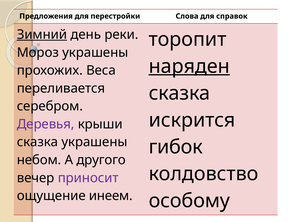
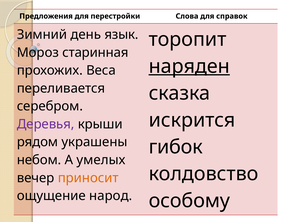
Зимний underline: present -> none
реки: реки -> язык
Мороз украшены: украшены -> старинная
сказка at (37, 142): сказка -> рядом
другого: другого -> умелых
приносит colour: purple -> orange
инеем: инеем -> народ
